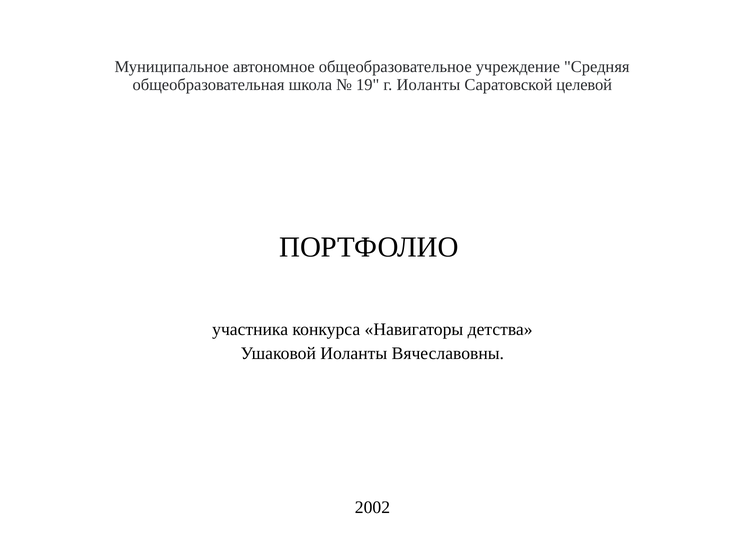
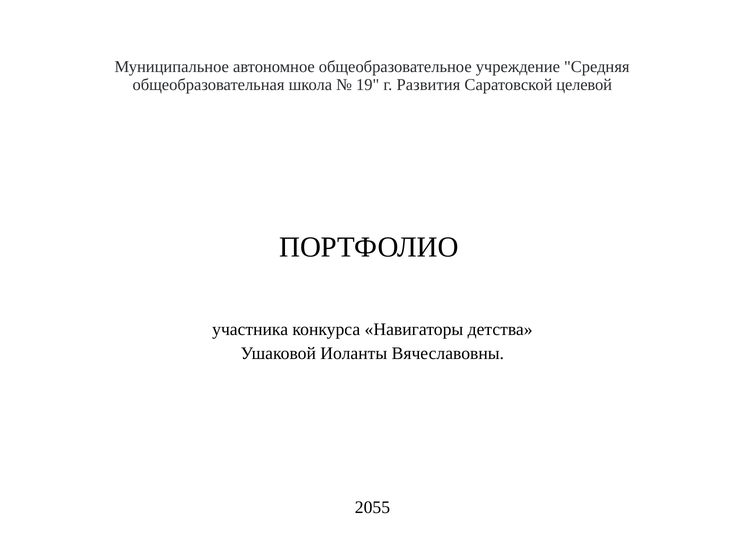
г Иоланты: Иоланты -> Развития
2002: 2002 -> 2055
